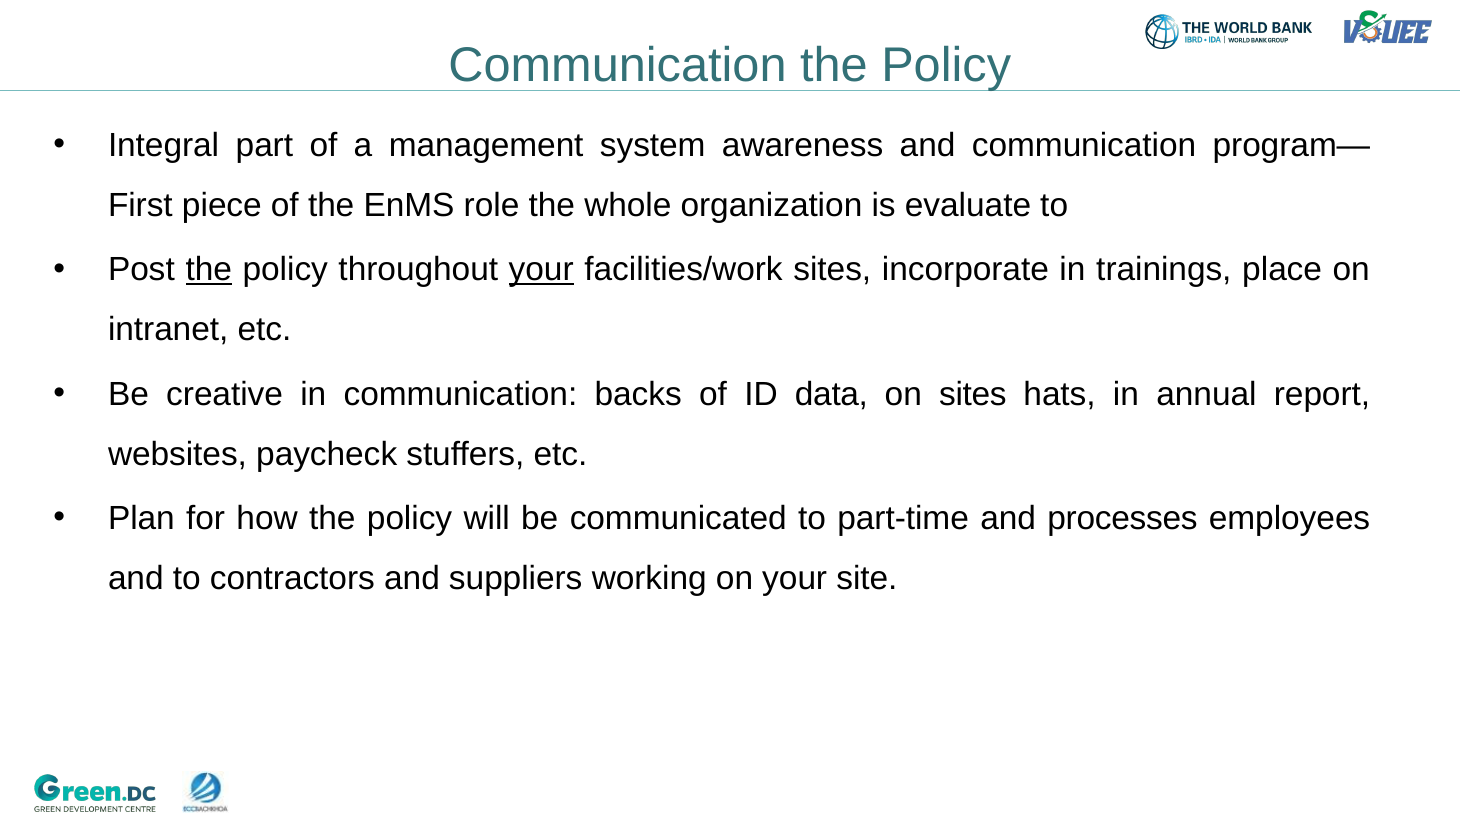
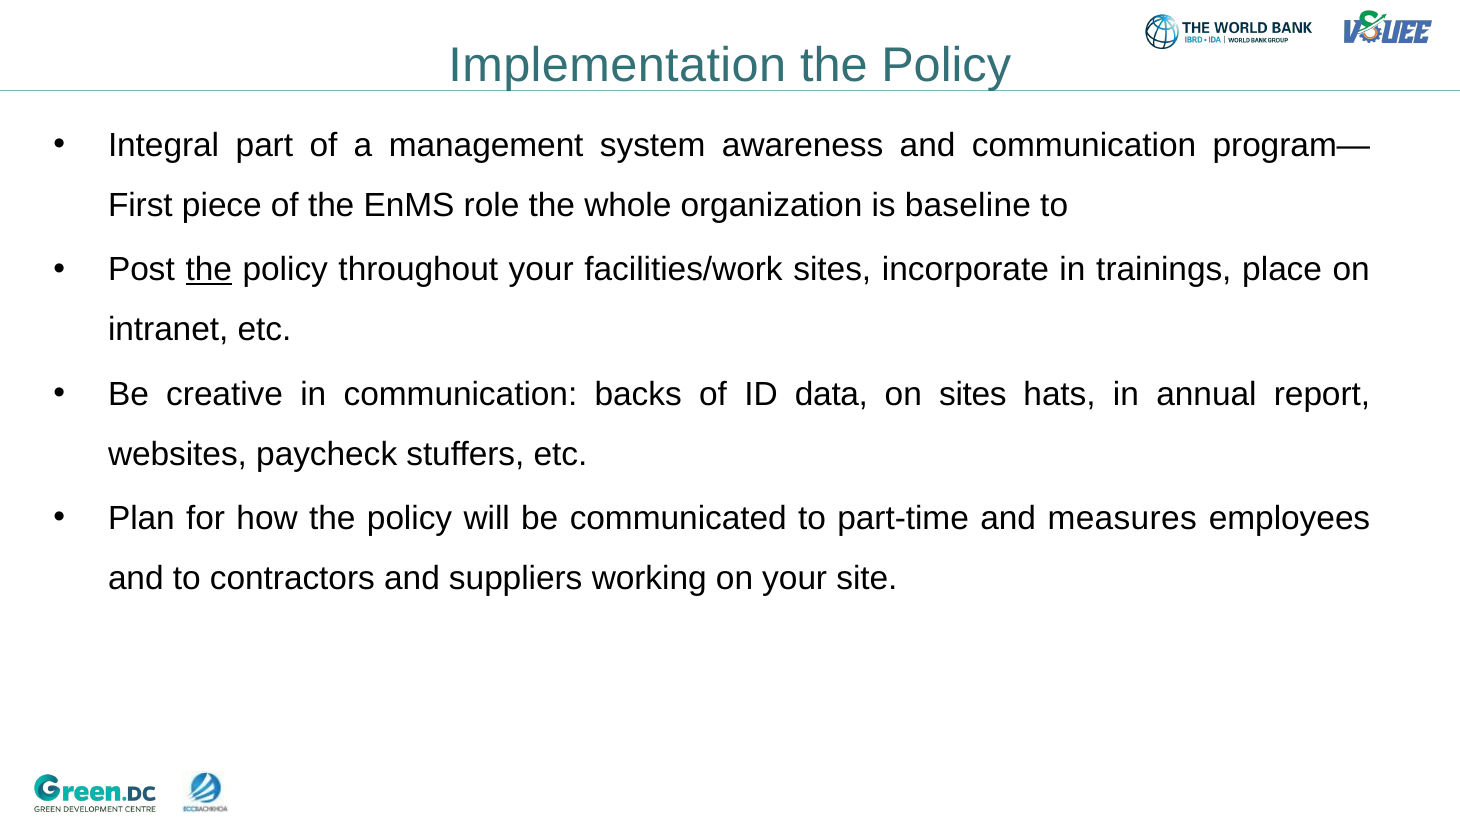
Communication at (618, 66): Communication -> Implementation
evaluate: evaluate -> baseline
your at (541, 270) underline: present -> none
processes: processes -> measures
